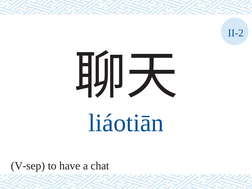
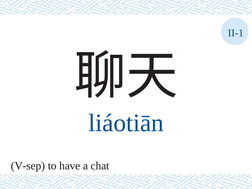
II-2: II-2 -> II-1
